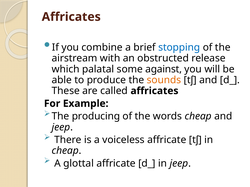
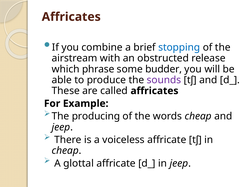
palatal: palatal -> phrase
against: against -> budder
sounds colour: orange -> purple
